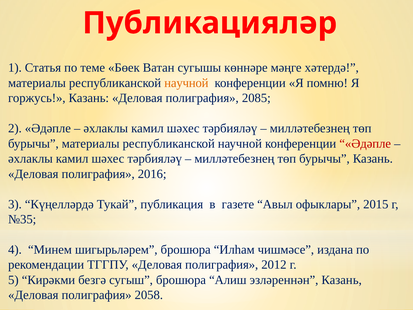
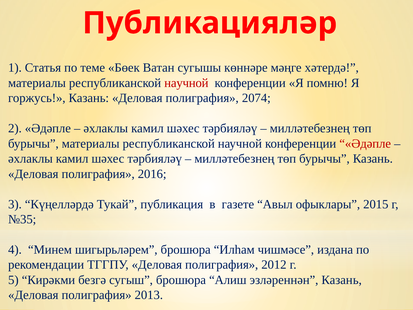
научной at (186, 83) colour: orange -> red
2085: 2085 -> 2074
2058: 2058 -> 2013
